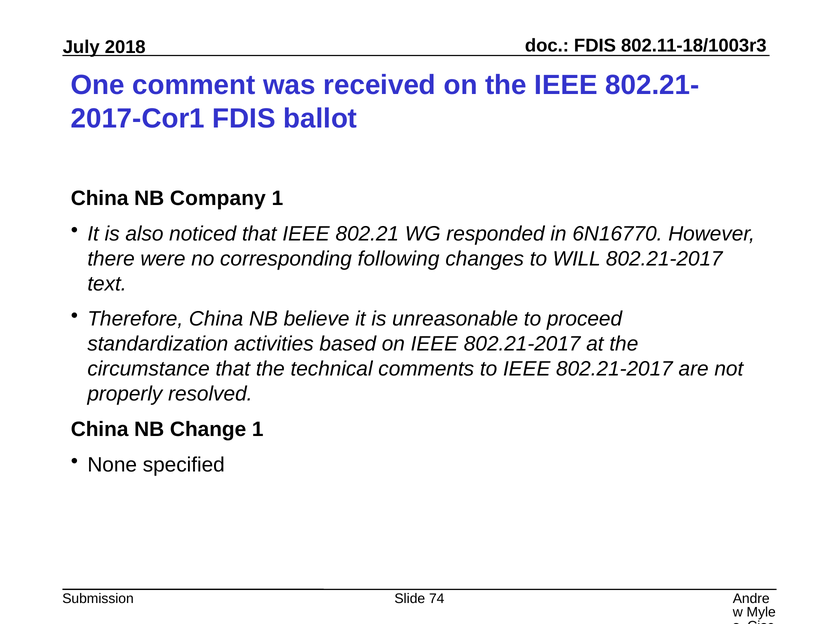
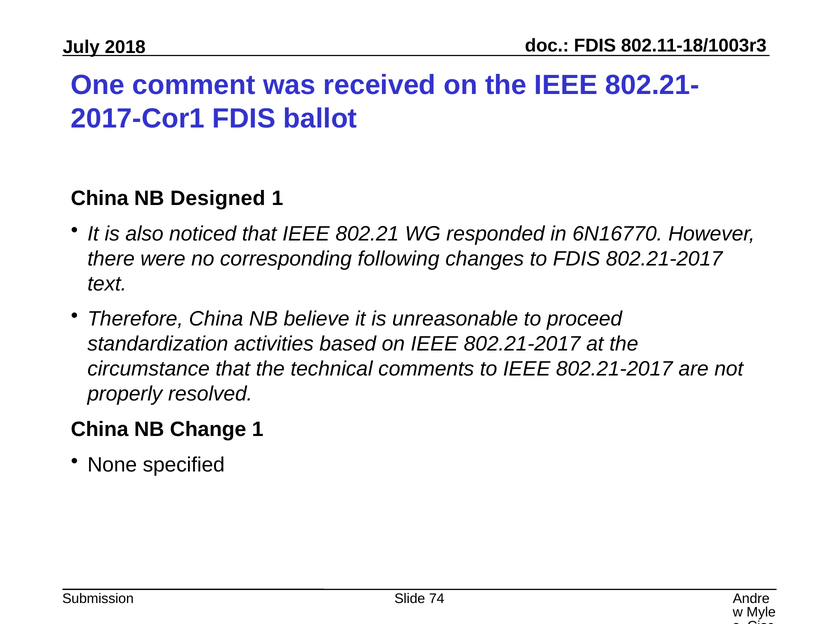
Company: Company -> Designed
to WILL: WILL -> FDIS
